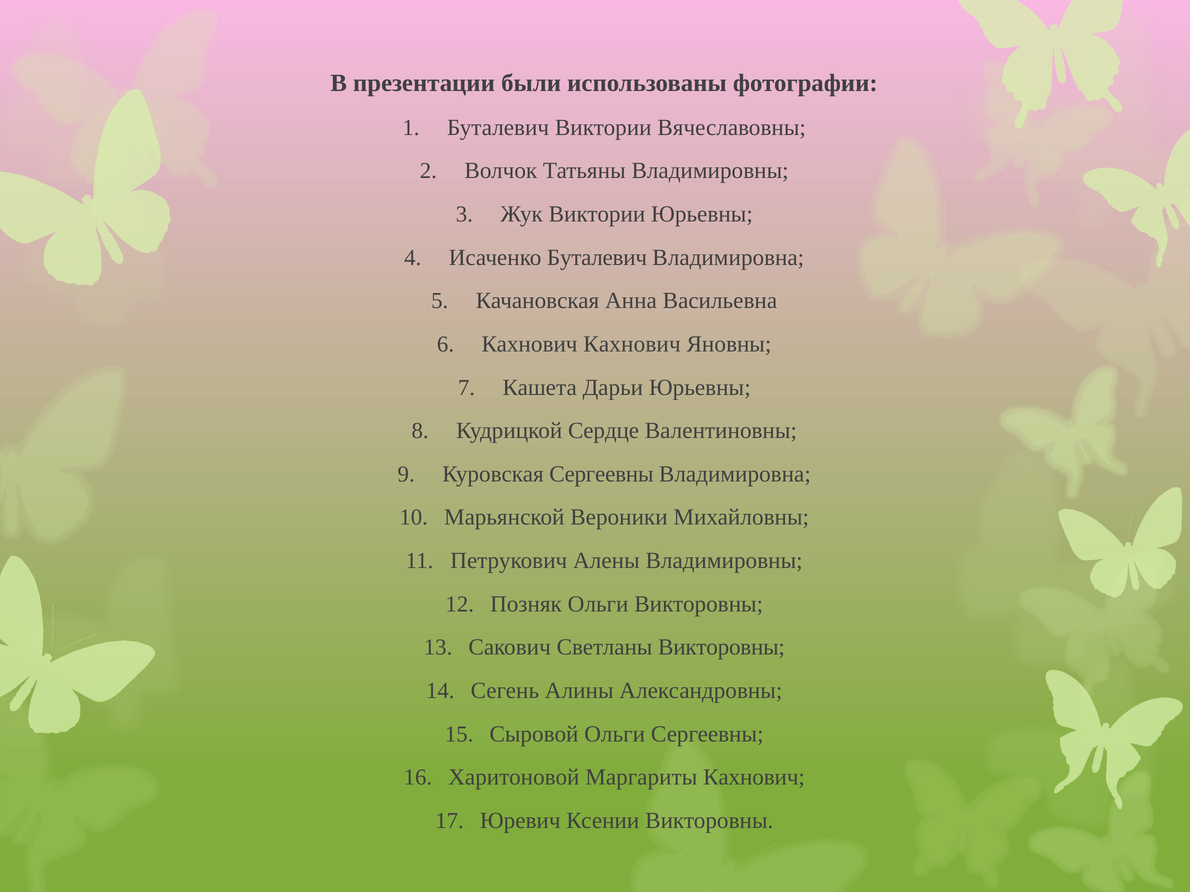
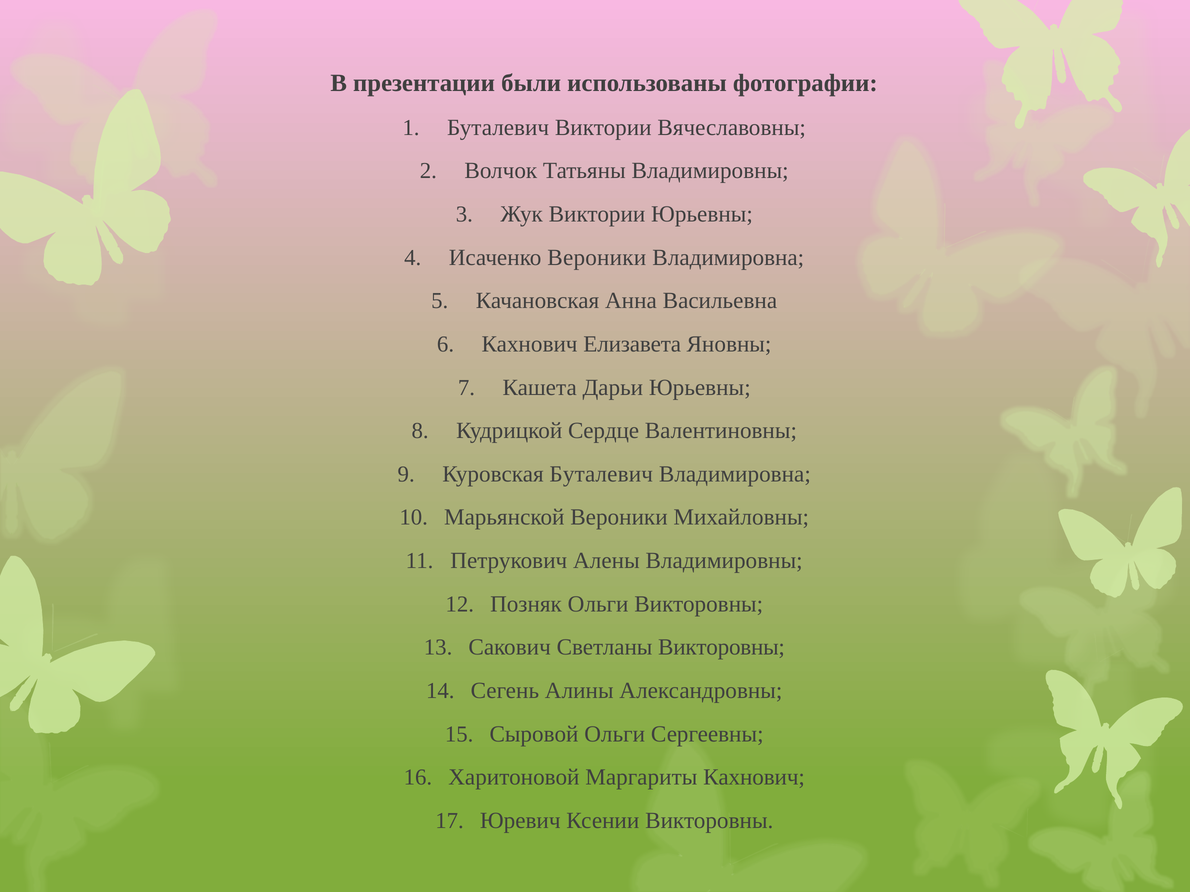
Исаченко Буталевич: Буталевич -> Вероники
Кахнович Кахнович: Кахнович -> Елизавета
Куровская Сергеевны: Сергеевны -> Буталевич
